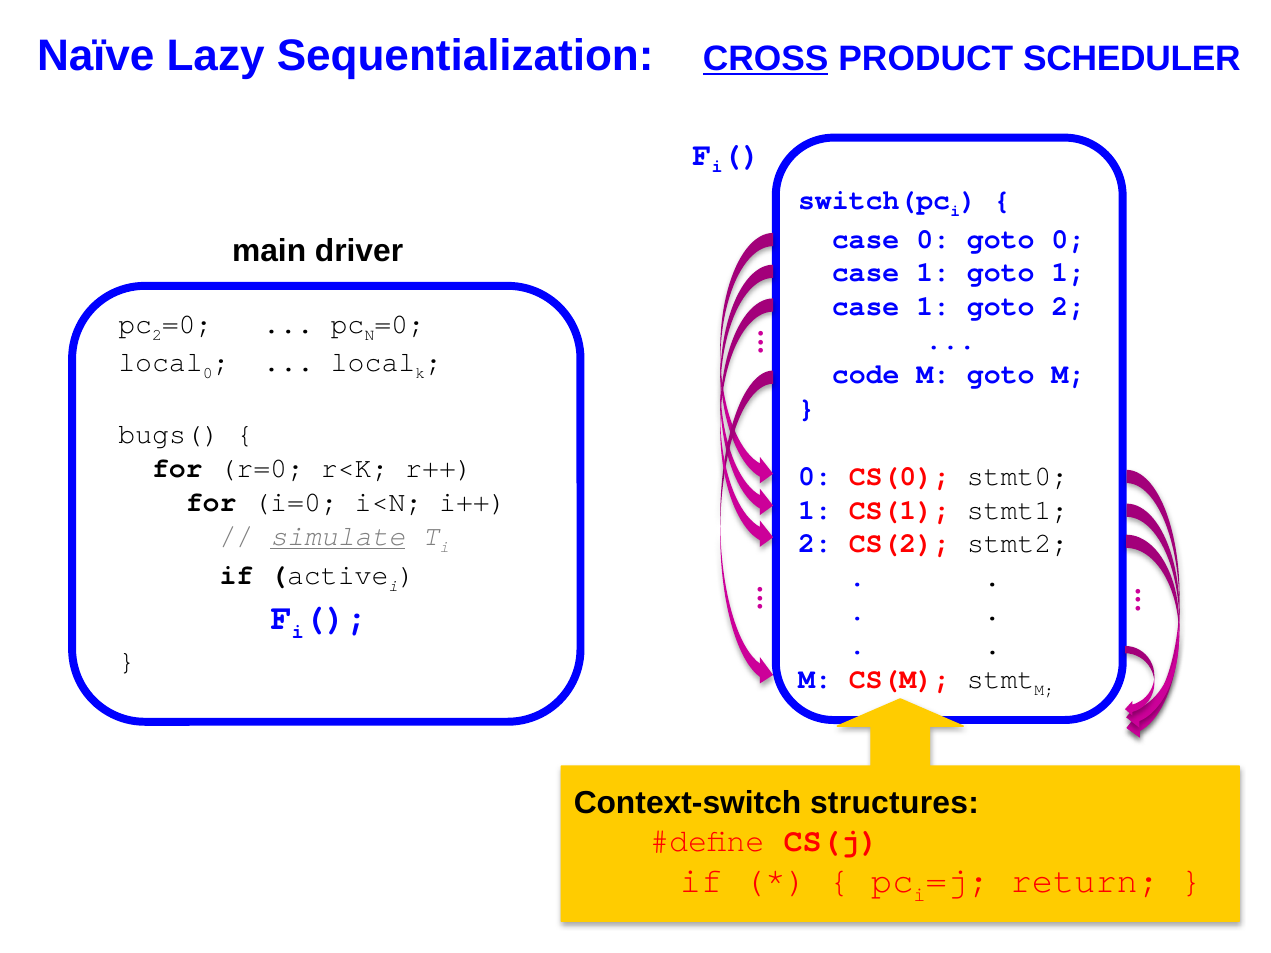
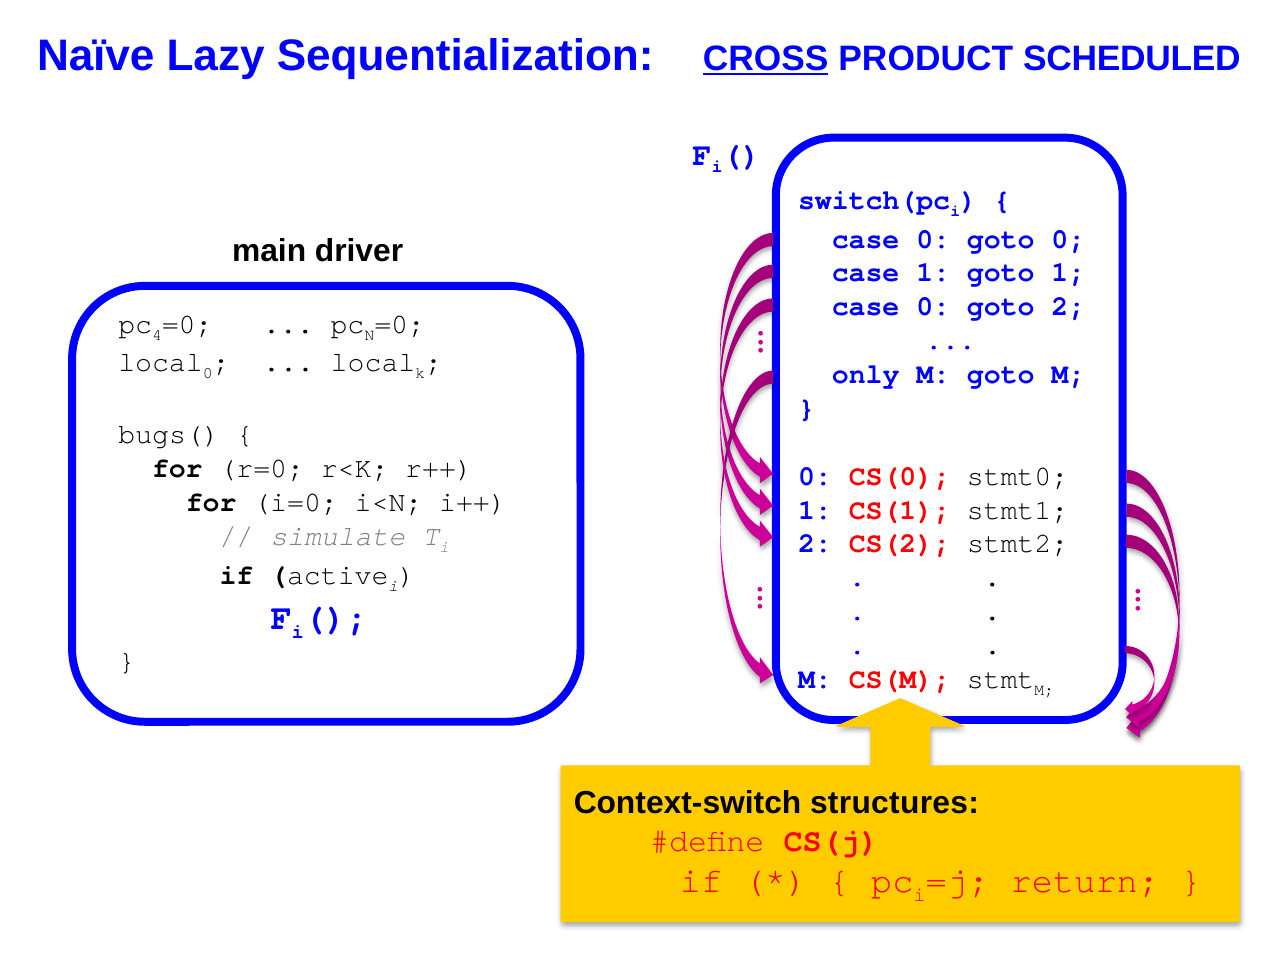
SCHEDULER: SCHEDULER -> SCHEDULED
1 at (933, 307): 1 -> 0
2 at (157, 335): 2 -> 4
code: code -> only
simulate underline: present -> none
